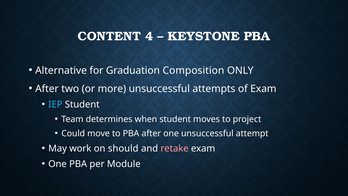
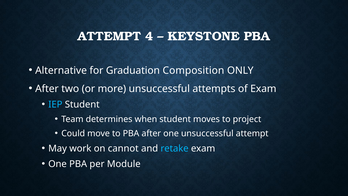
CONTENT at (109, 36): CONTENT -> ATTEMPT
should: should -> cannot
retake colour: pink -> light blue
